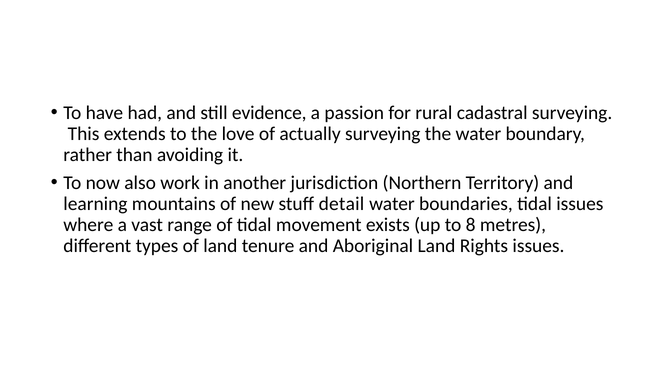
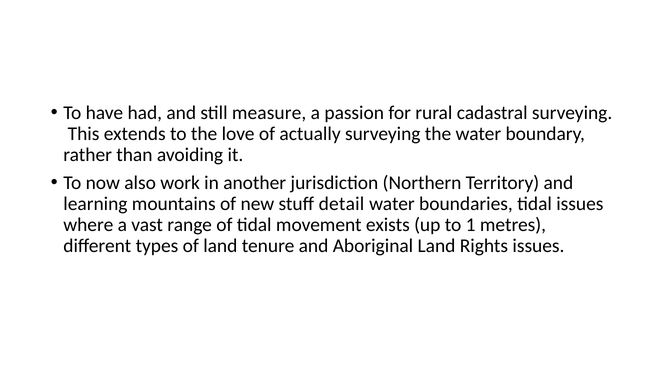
evidence: evidence -> measure
8: 8 -> 1
